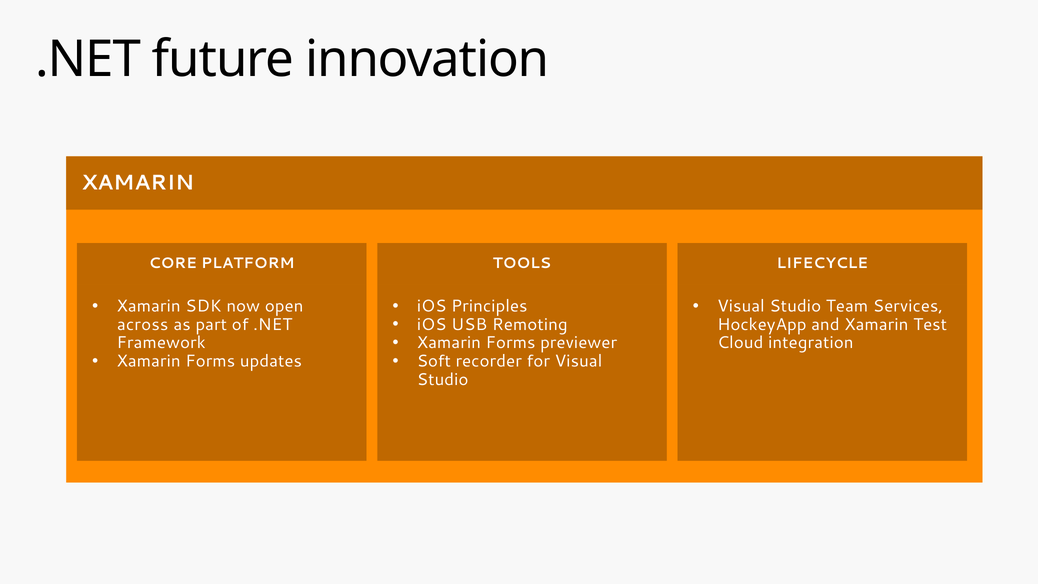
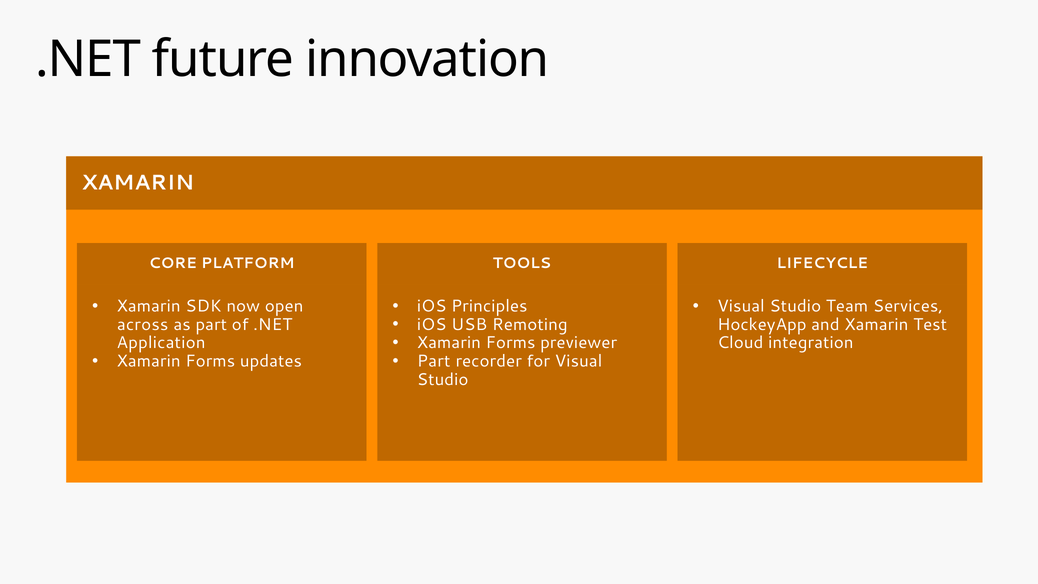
Framework: Framework -> Application
Soft at (434, 361): Soft -> Part
